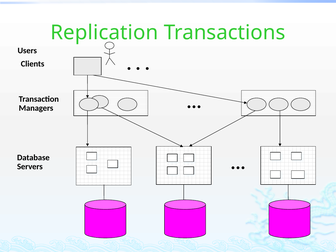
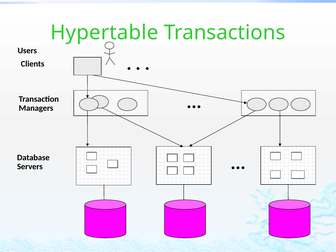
Replication: Replication -> Hypertable
